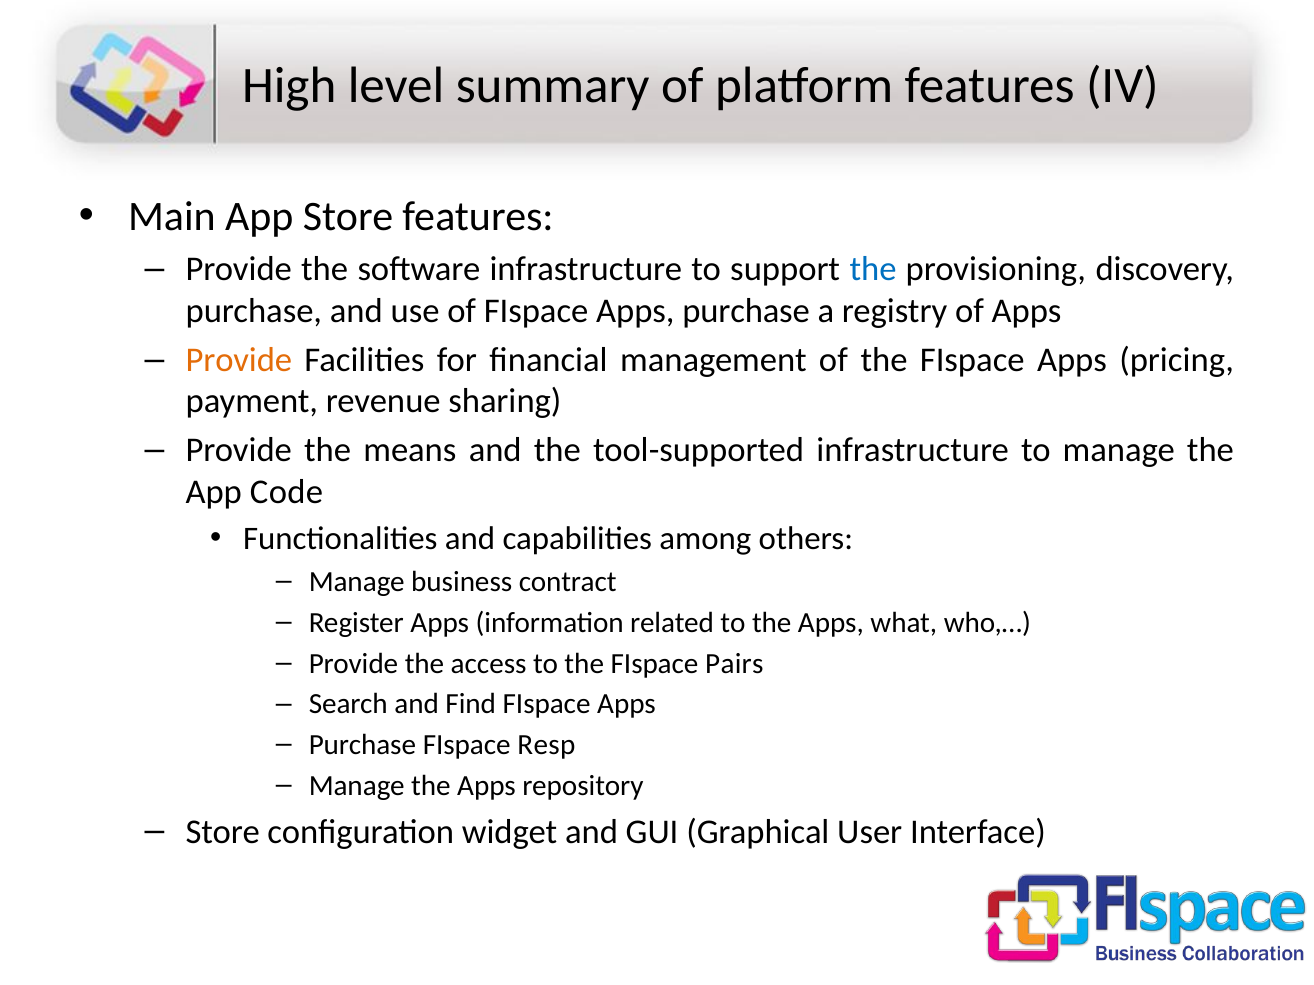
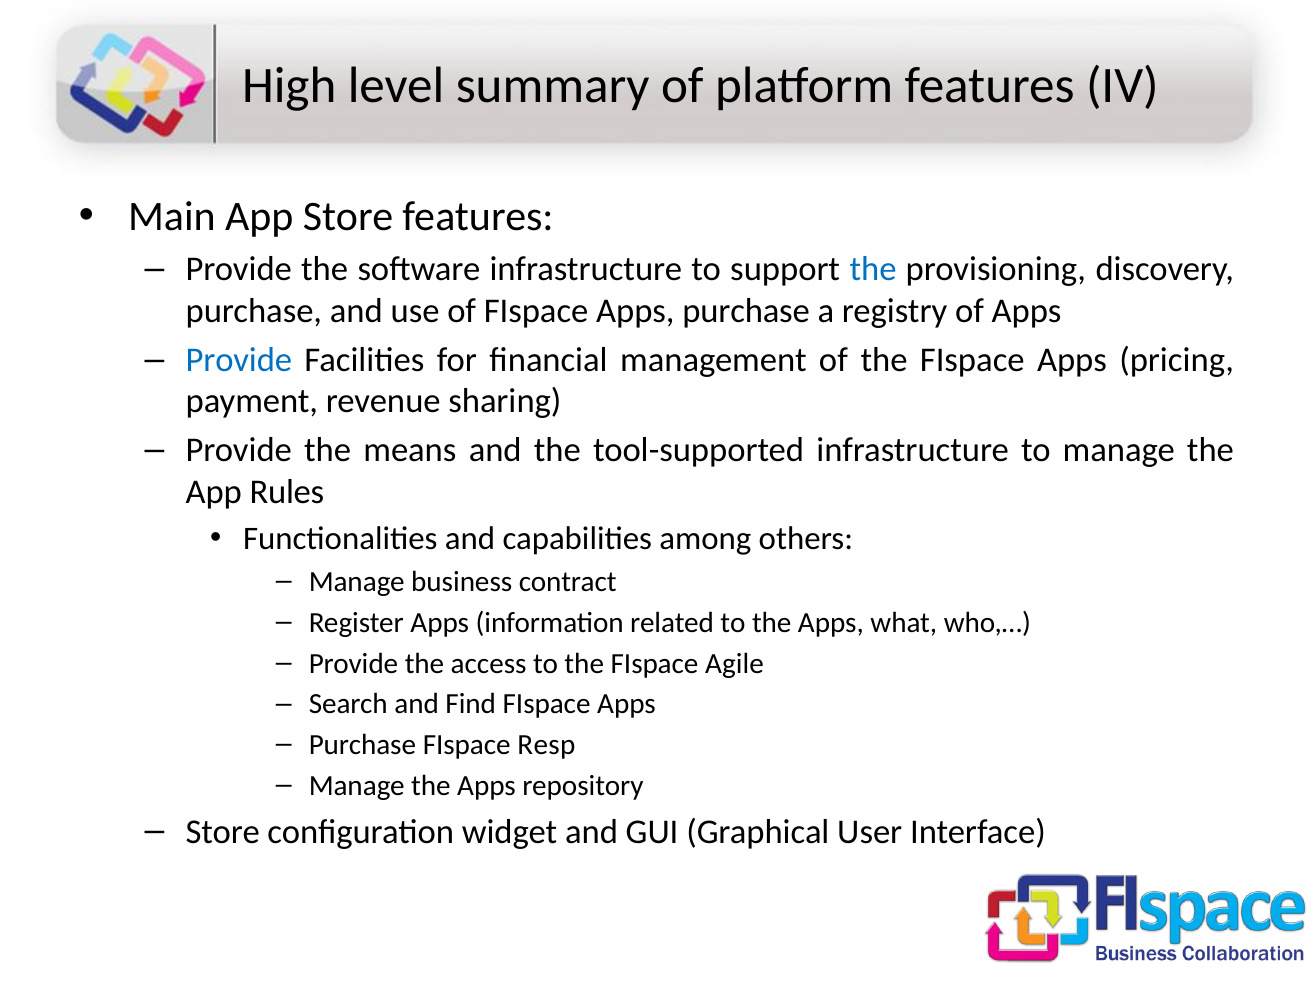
Provide at (239, 360) colour: orange -> blue
Code: Code -> Rules
Pairs: Pairs -> Agile
